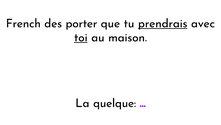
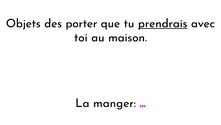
French: French -> Objets
toi underline: present -> none
quelque: quelque -> manger
